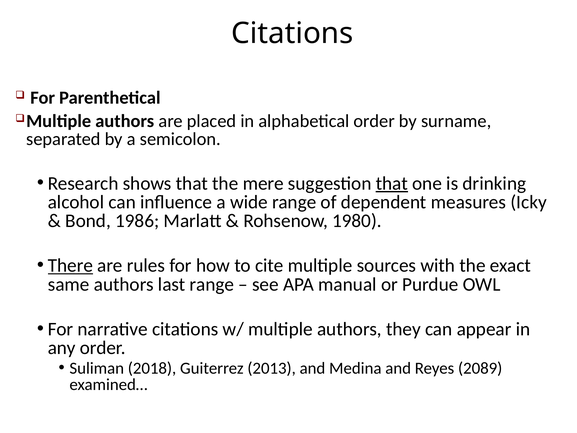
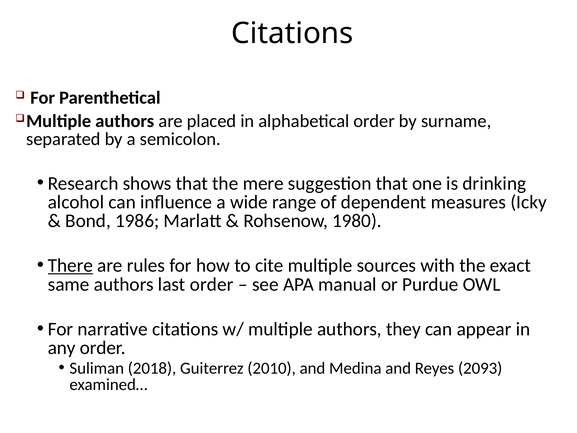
that at (392, 183) underline: present -> none
last range: range -> order
2013: 2013 -> 2010
2089: 2089 -> 2093
